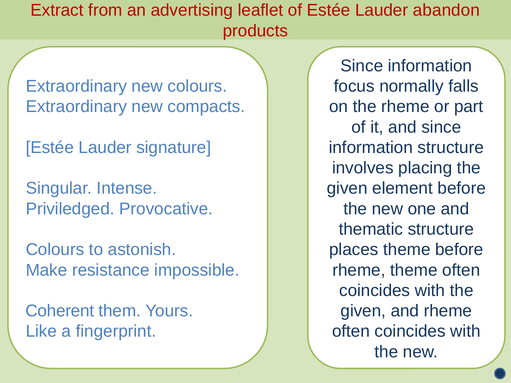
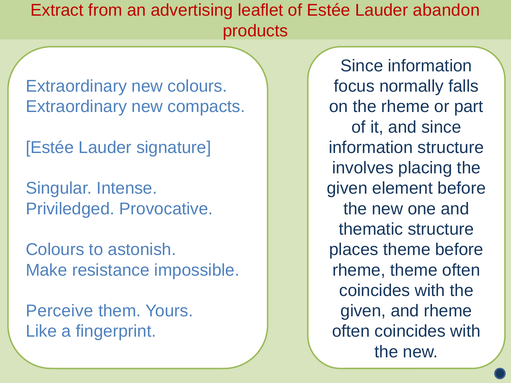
Coherent: Coherent -> Perceive
